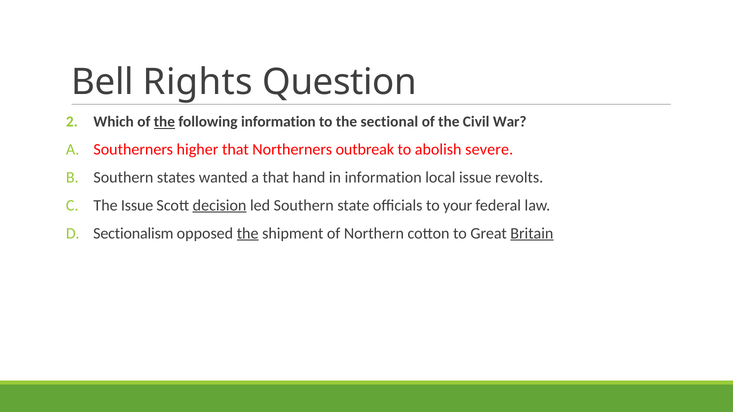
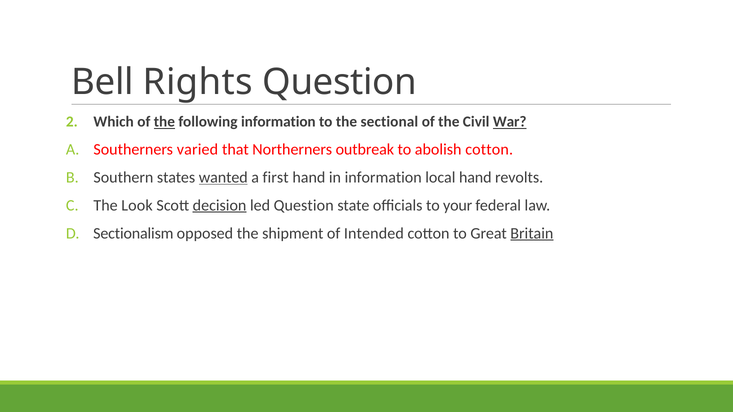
War underline: none -> present
higher: higher -> varied
abolish severe: severe -> cotton
wanted underline: none -> present
a that: that -> first
local issue: issue -> hand
The Issue: Issue -> Look
led Southern: Southern -> Question
the at (248, 233) underline: present -> none
Northern: Northern -> Intended
